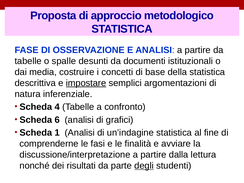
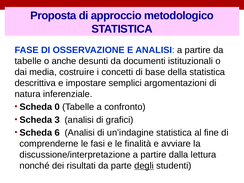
spalle: spalle -> anche
impostare underline: present -> none
4: 4 -> 0
6: 6 -> 3
1: 1 -> 6
